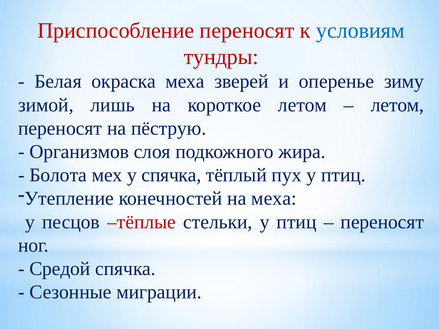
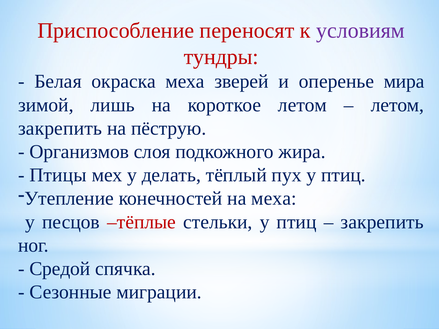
условиям colour: blue -> purple
зиму: зиму -> мира
переносят at (60, 128): переносят -> закрепить
Болота: Болота -> Птицы
у спячка: спячка -> делать
переносят at (382, 222): переносят -> закрепить
